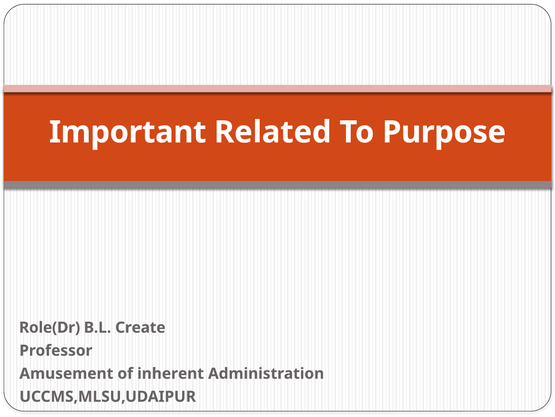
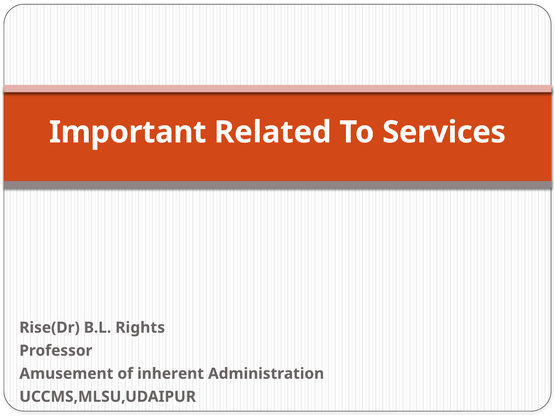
Purpose: Purpose -> Services
Role(Dr: Role(Dr -> Rise(Dr
Create: Create -> Rights
